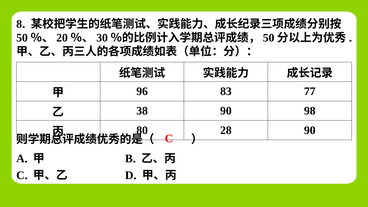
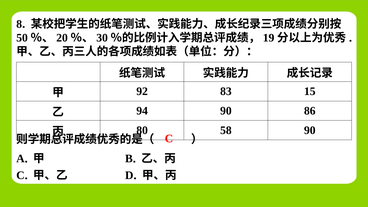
50 at (269, 38): 50 -> 19
96: 96 -> 92
77: 77 -> 15
38: 38 -> 94
98: 98 -> 86
28: 28 -> 58
